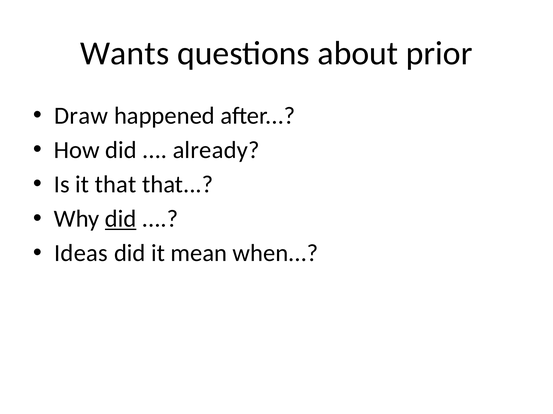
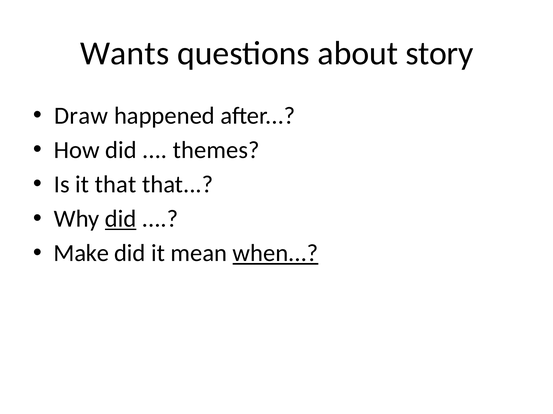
prior: prior -> story
already: already -> themes
Ideas: Ideas -> Make
when underline: none -> present
